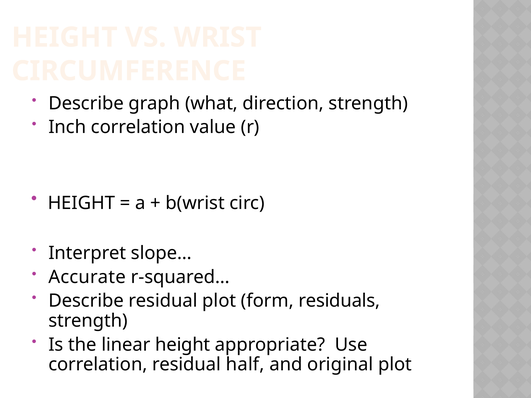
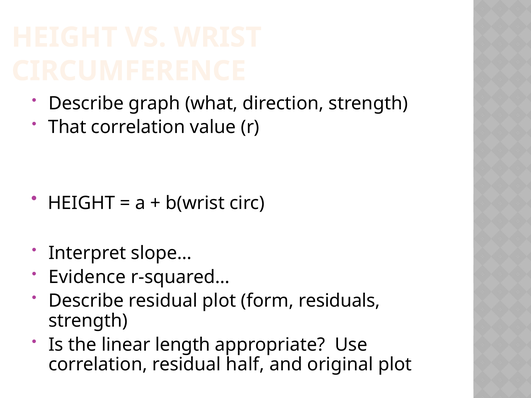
Inch: Inch -> That
Accurate: Accurate -> Evidence
linear height: height -> length
